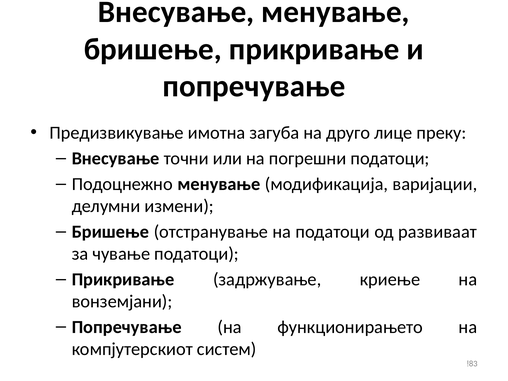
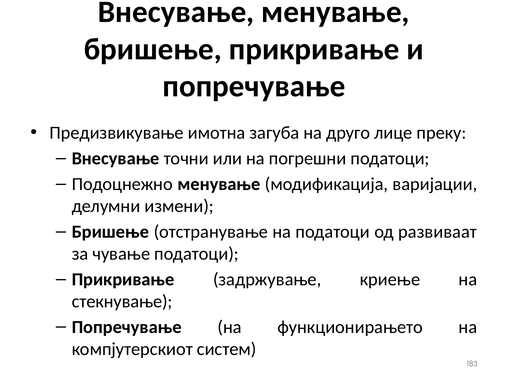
вонземјани: вонземјани -> стекнување
